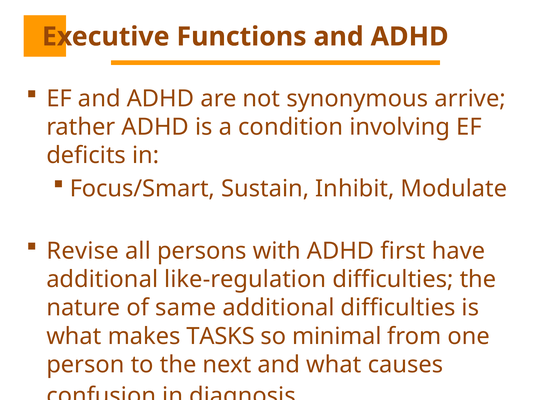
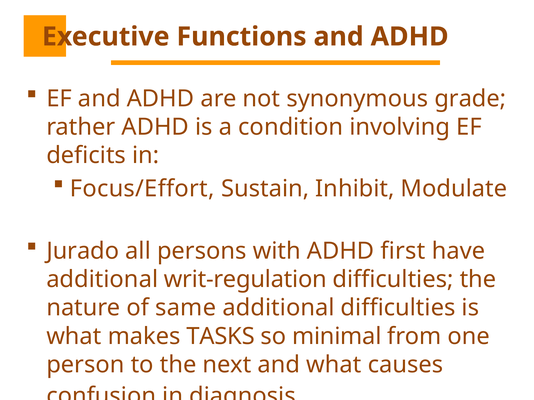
arrive: arrive -> grade
Focus/Smart: Focus/Smart -> Focus/Effort
Revise: Revise -> Jurado
like-regulation: like-regulation -> writ-regulation
